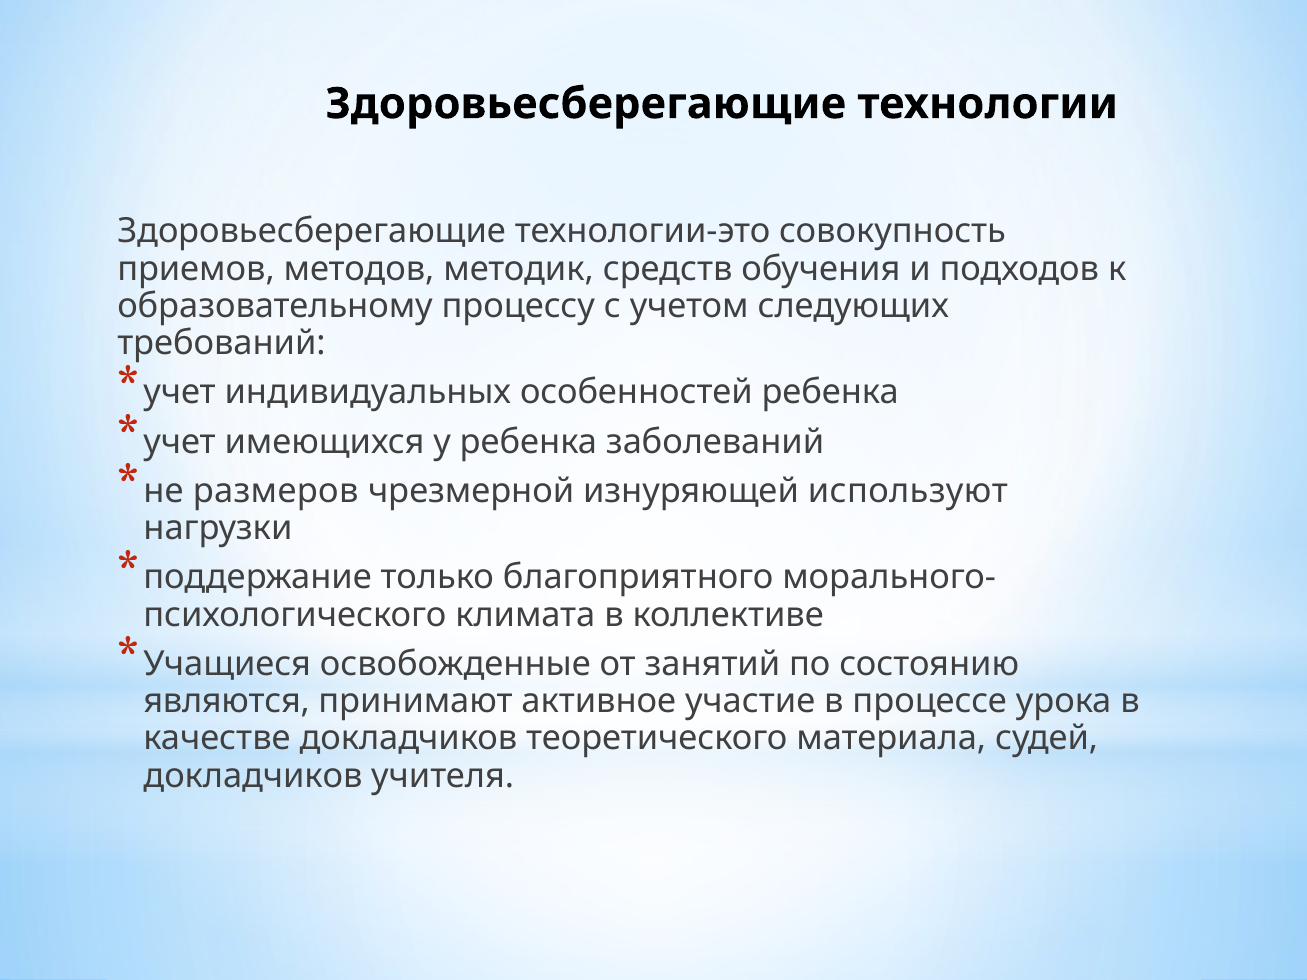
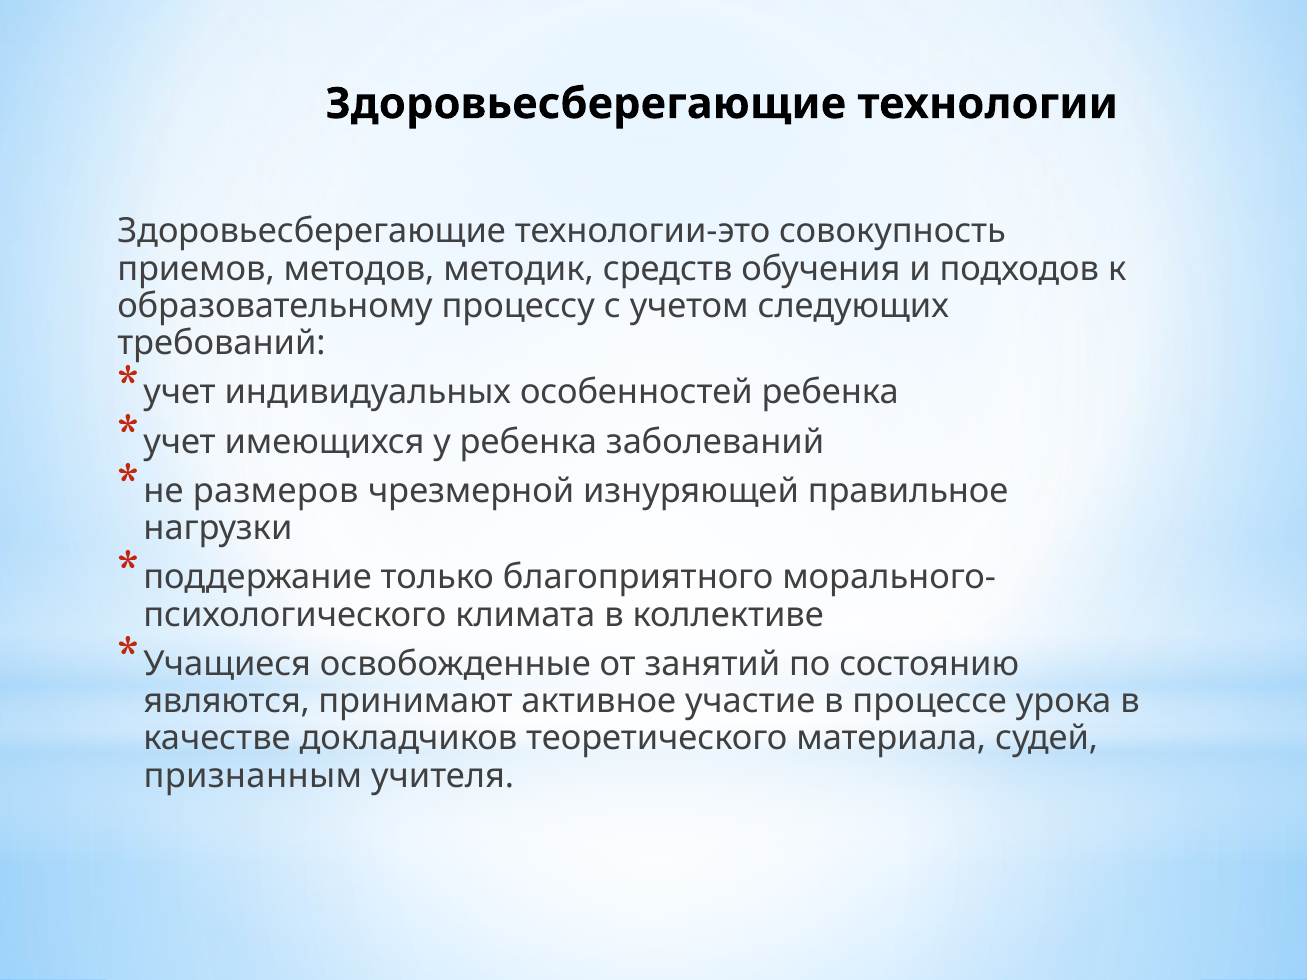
используют: используют -> правильное
докладчиков at (253, 776): докладчиков -> признанным
